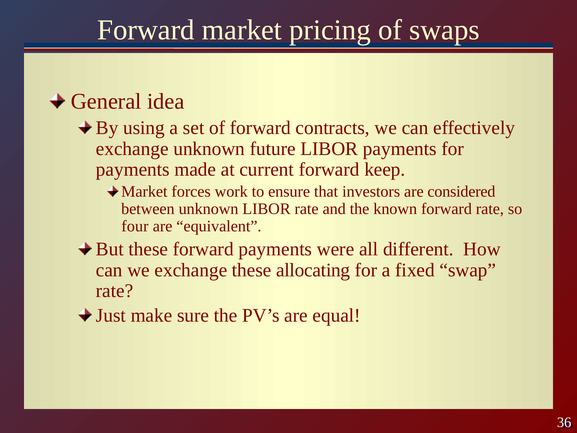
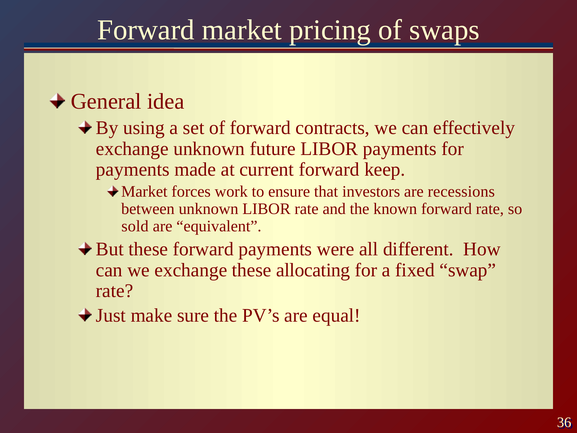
considered: considered -> recessions
four: four -> sold
